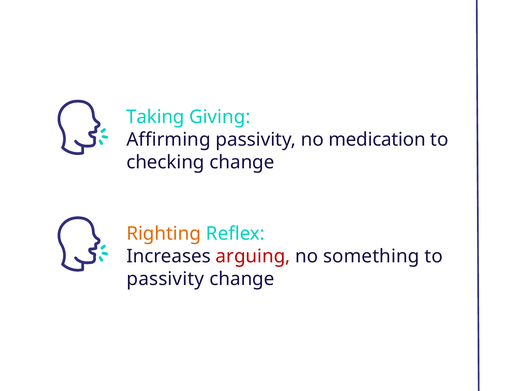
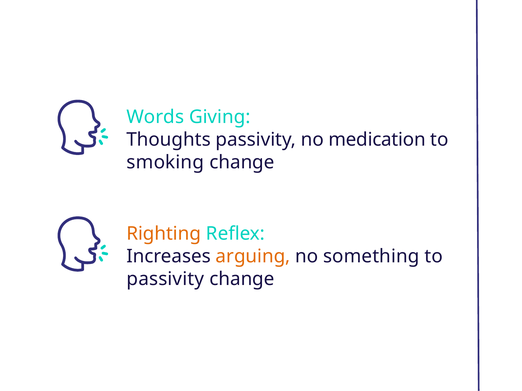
Taking: Taking -> Words
Affirming: Affirming -> Thoughts
checking: checking -> smoking
arguing colour: red -> orange
